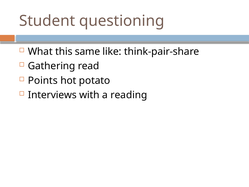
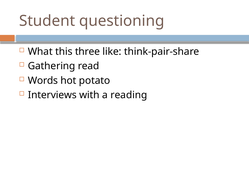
same: same -> three
Points: Points -> Words
